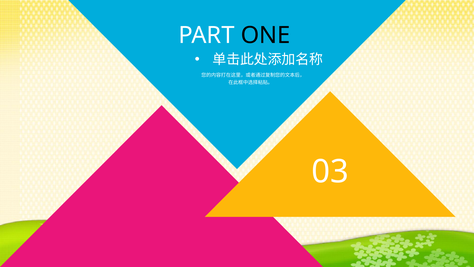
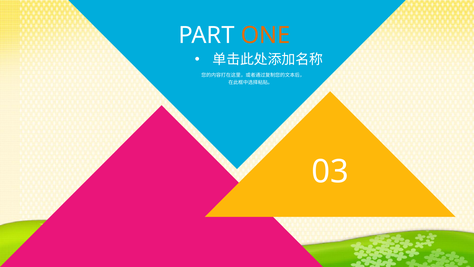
ONE colour: black -> orange
